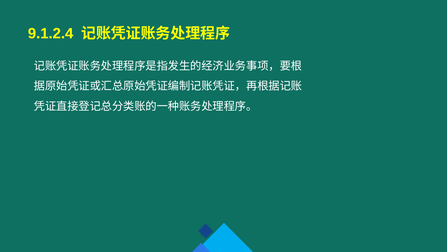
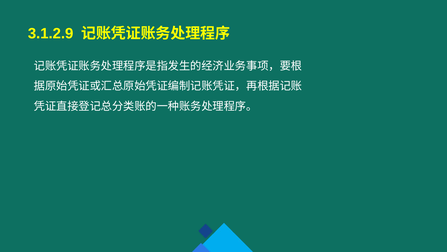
9.1.2.4: 9.1.2.4 -> 3.1.2.9
